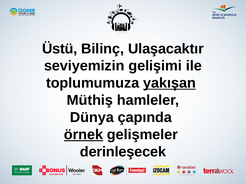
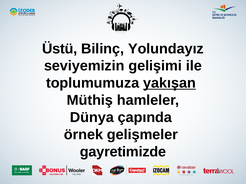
Ulaşacaktır: Ulaşacaktır -> Yolundayız
örnek underline: present -> none
derinleşecek: derinleşecek -> gayretimizde
